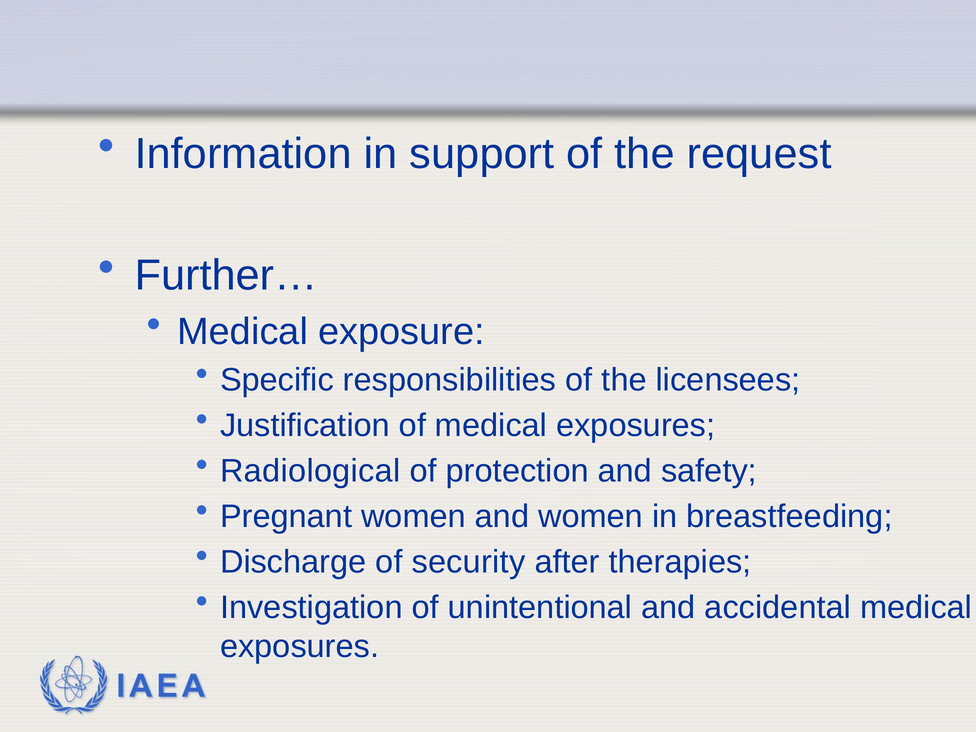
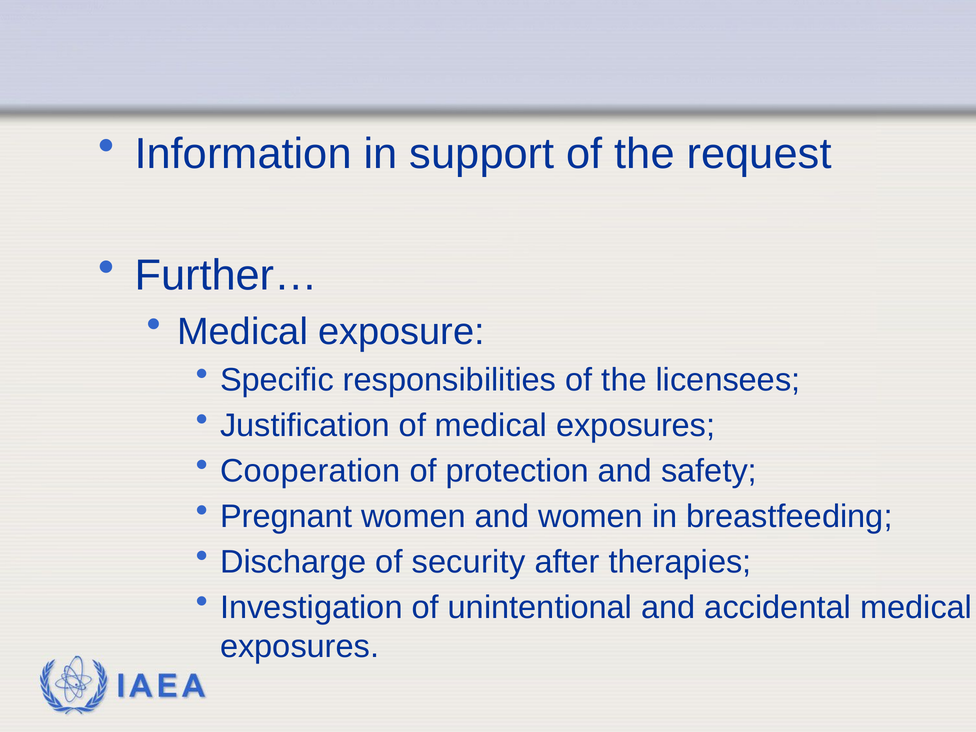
Radiological: Radiological -> Cooperation
